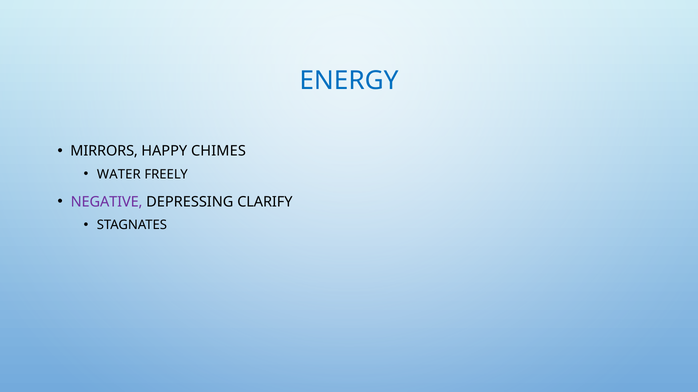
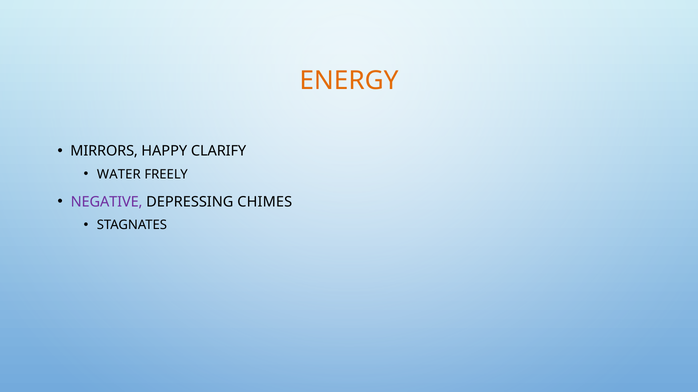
ENERGY colour: blue -> orange
CHIMES: CHIMES -> CLARIFY
CLARIFY: CLARIFY -> CHIMES
